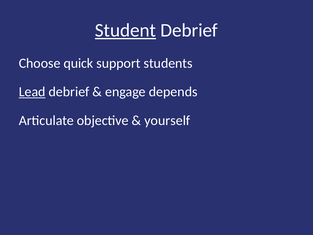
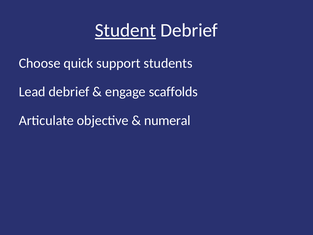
Lead underline: present -> none
depends: depends -> scaffolds
yourself: yourself -> numeral
